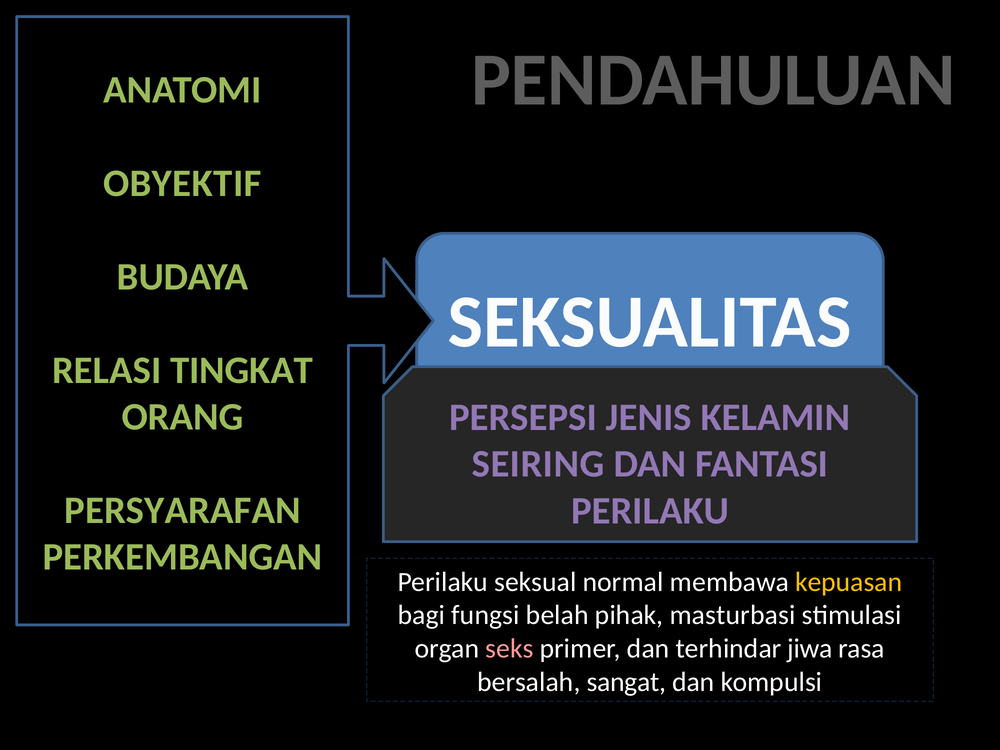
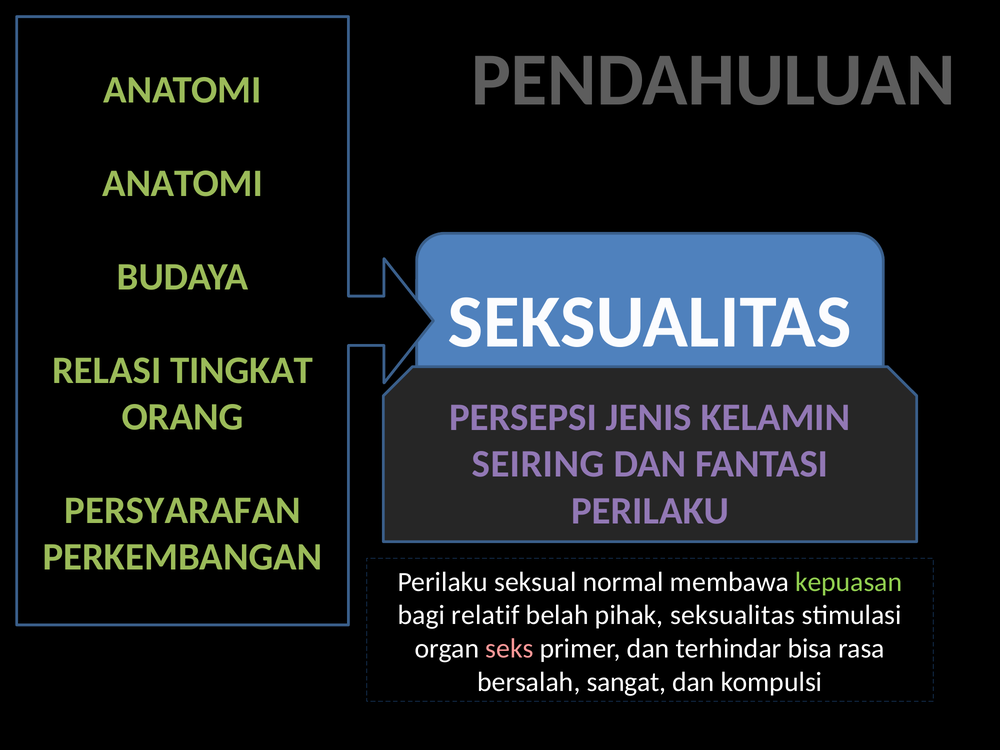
OBYEKTIF at (182, 183): OBYEKTIF -> ANATOMI
kepuasan colour: yellow -> light green
fungsi: fungsi -> relatif
pihak masturbasi: masturbasi -> seksualitas
jiwa: jiwa -> bisa
